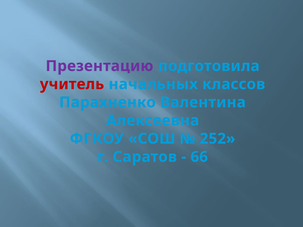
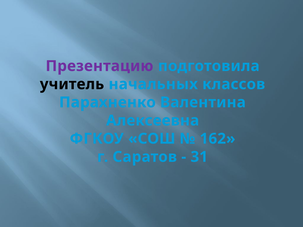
учитель colour: red -> black
252: 252 -> 162
66: 66 -> 31
